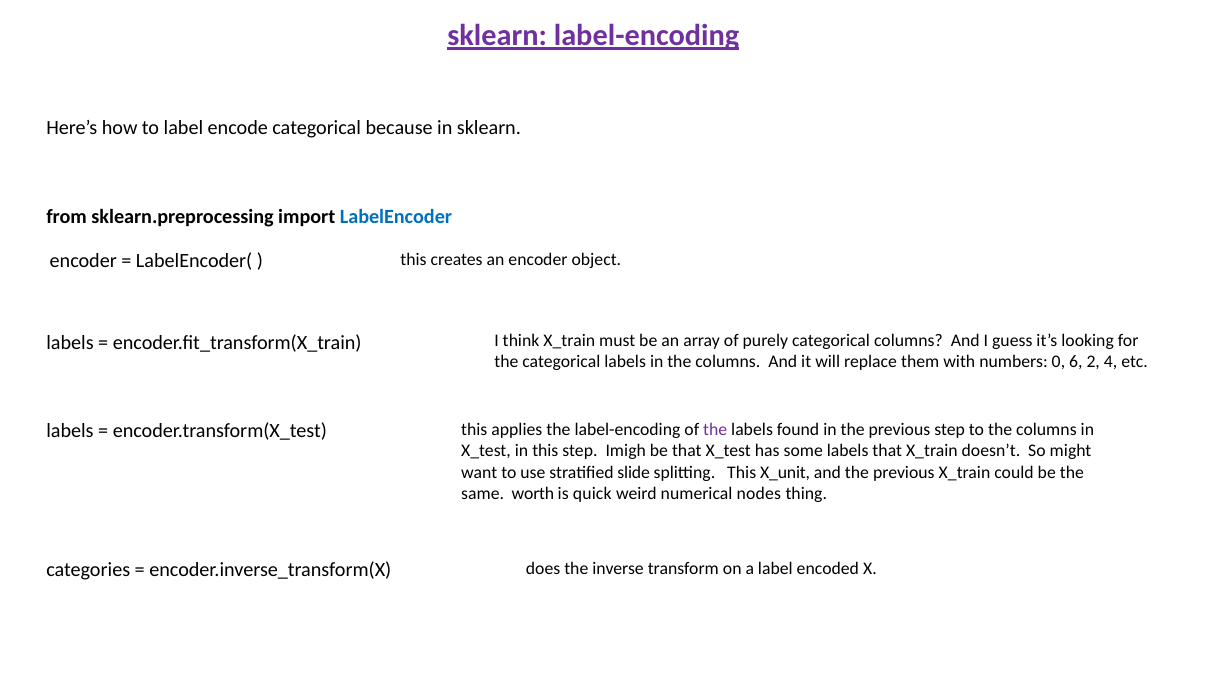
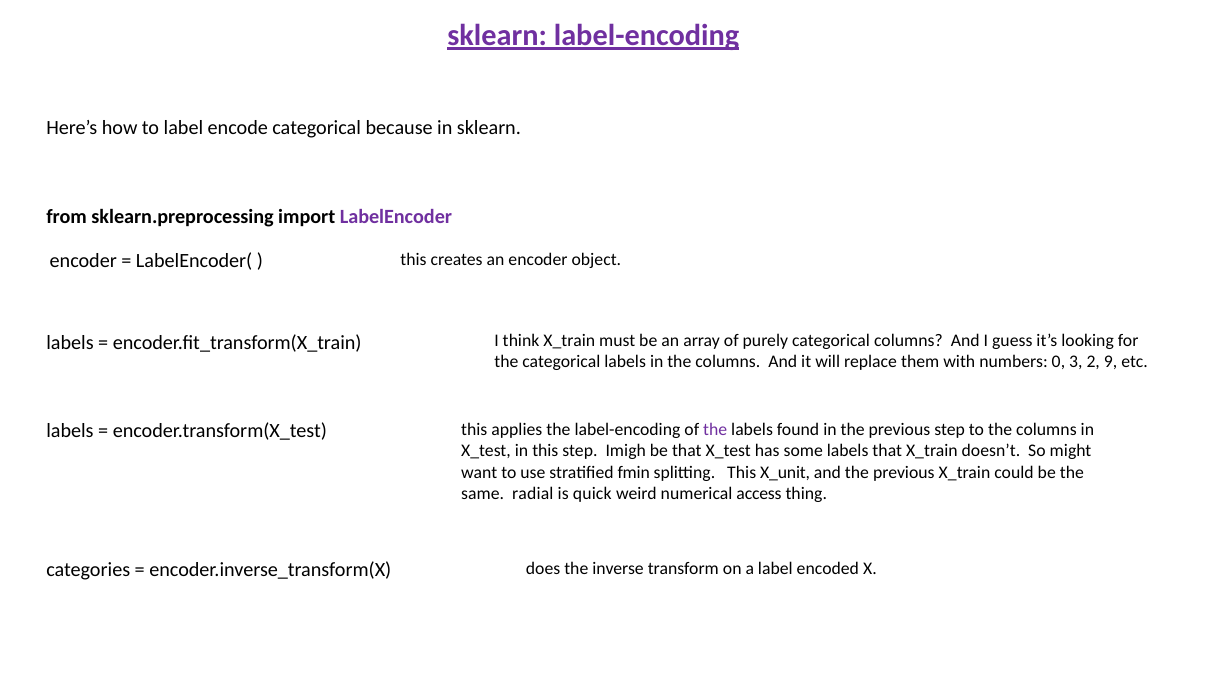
LabelEncoder colour: blue -> purple
6: 6 -> 3
4: 4 -> 9
slide: slide -> fmin
worth: worth -> radial
nodes: nodes -> access
